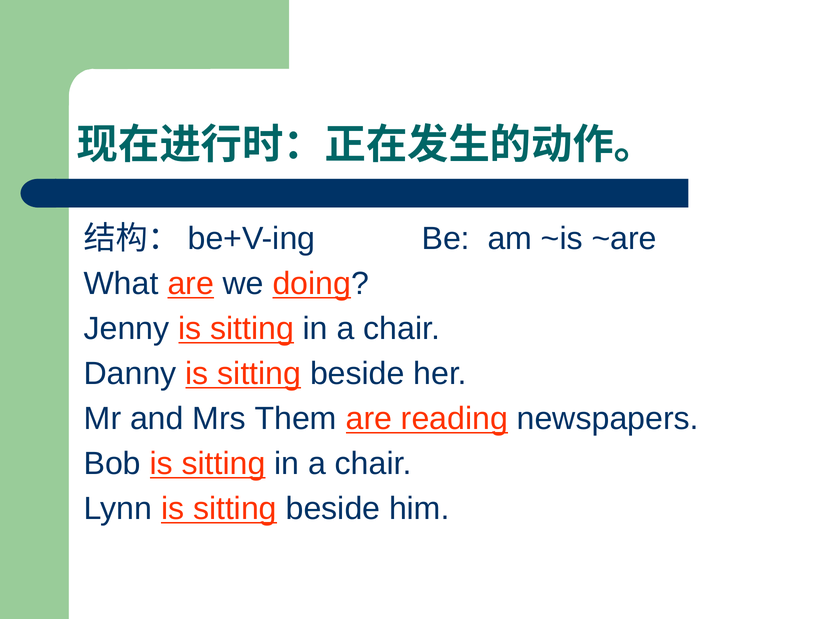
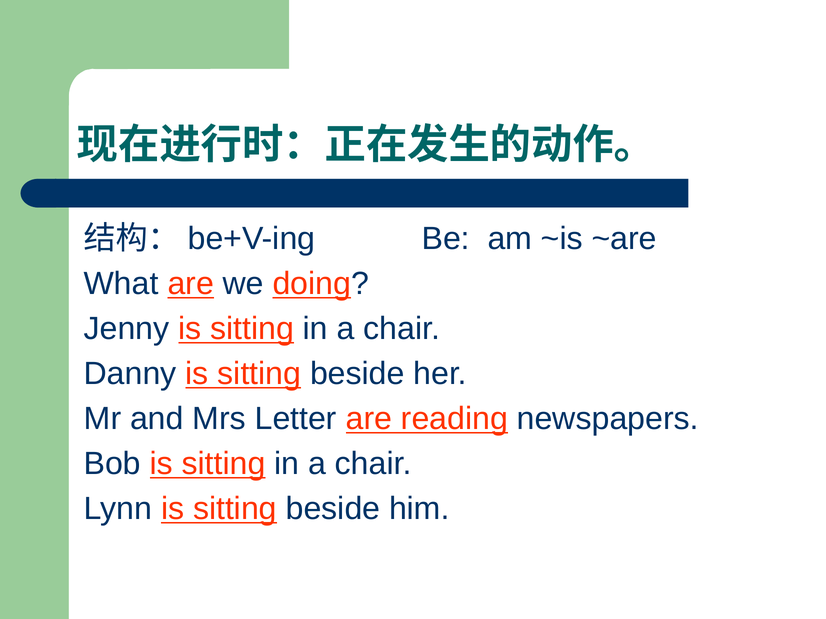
Them: Them -> Letter
